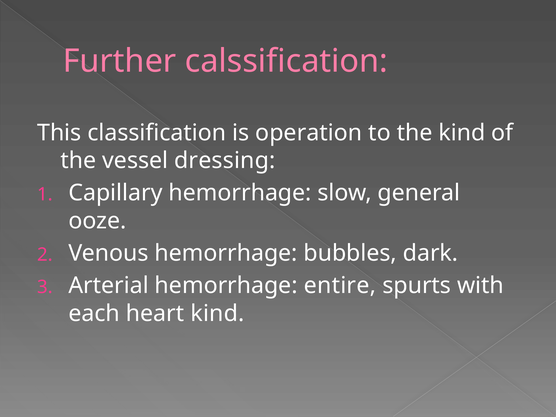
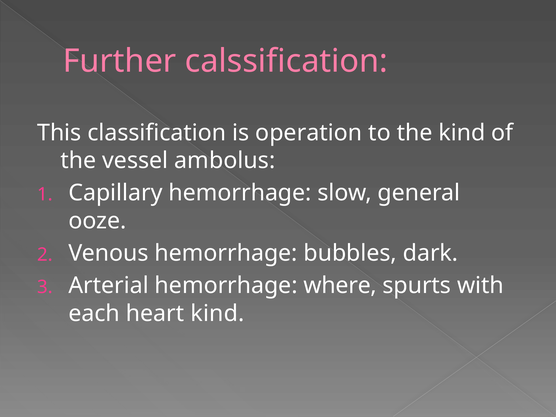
dressing: dressing -> ambolus
entire: entire -> where
